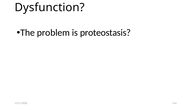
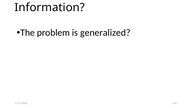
Dysfunction: Dysfunction -> Information
proteostasis: proteostasis -> generalized
